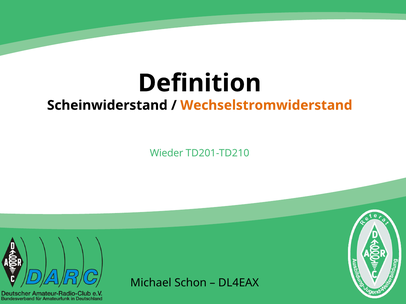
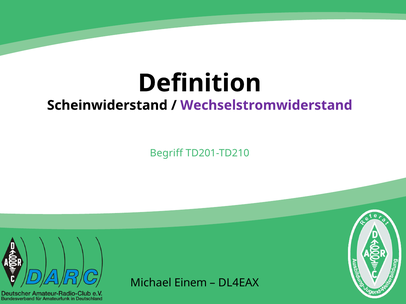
Wechselstromwiderstand colour: orange -> purple
Wieder: Wieder -> Begriff
Schon: Schon -> Einem
